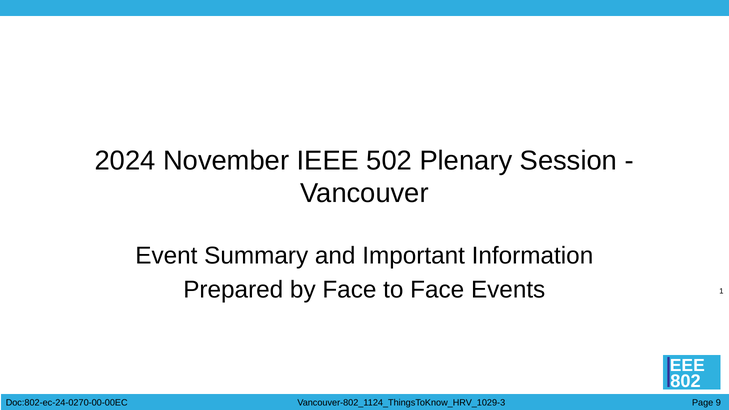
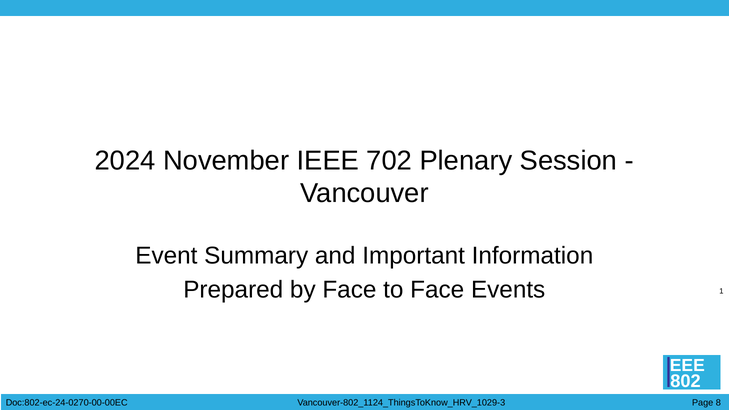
502: 502 -> 702
9: 9 -> 8
